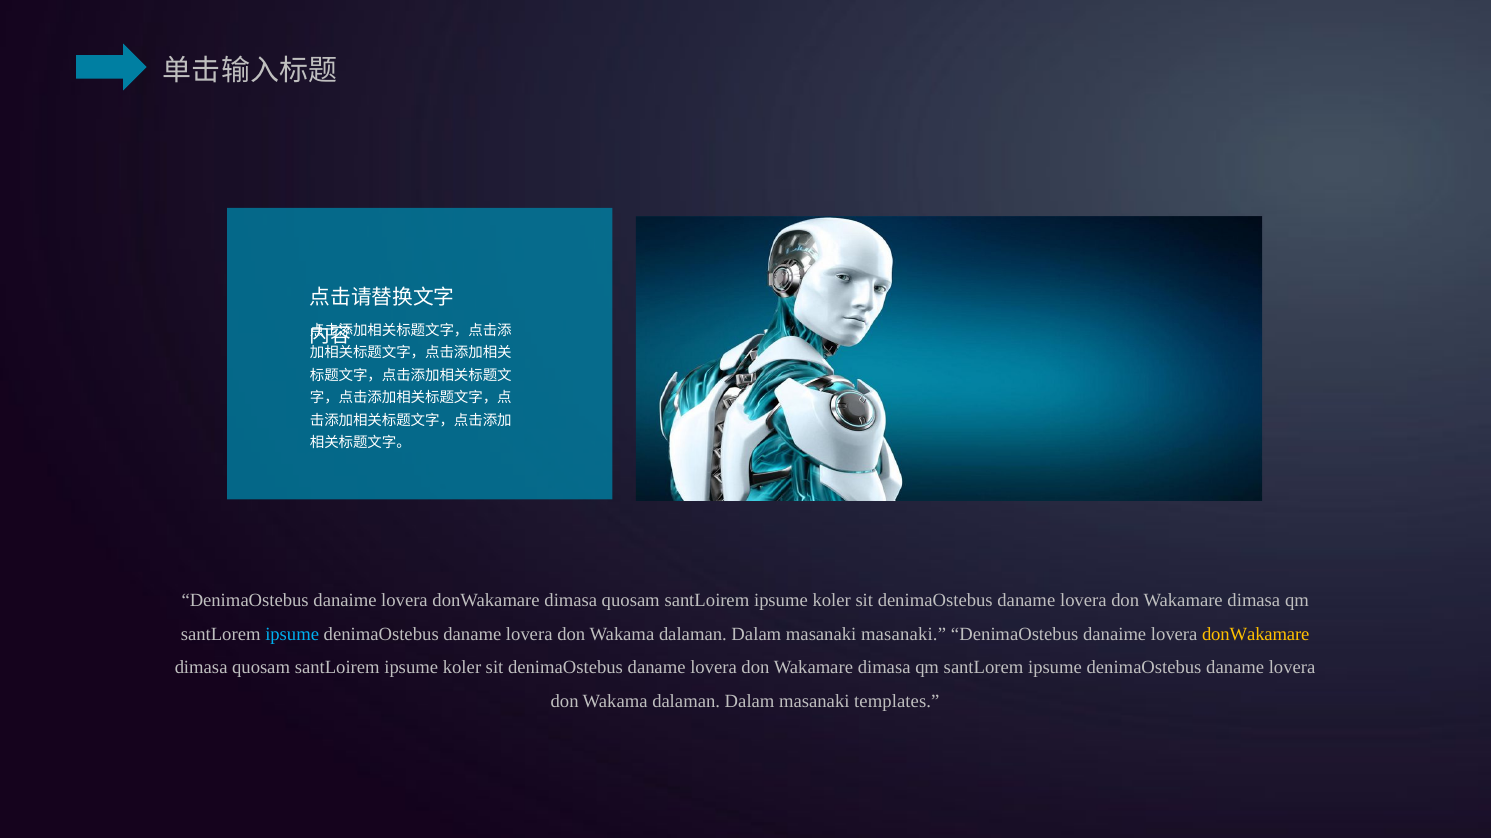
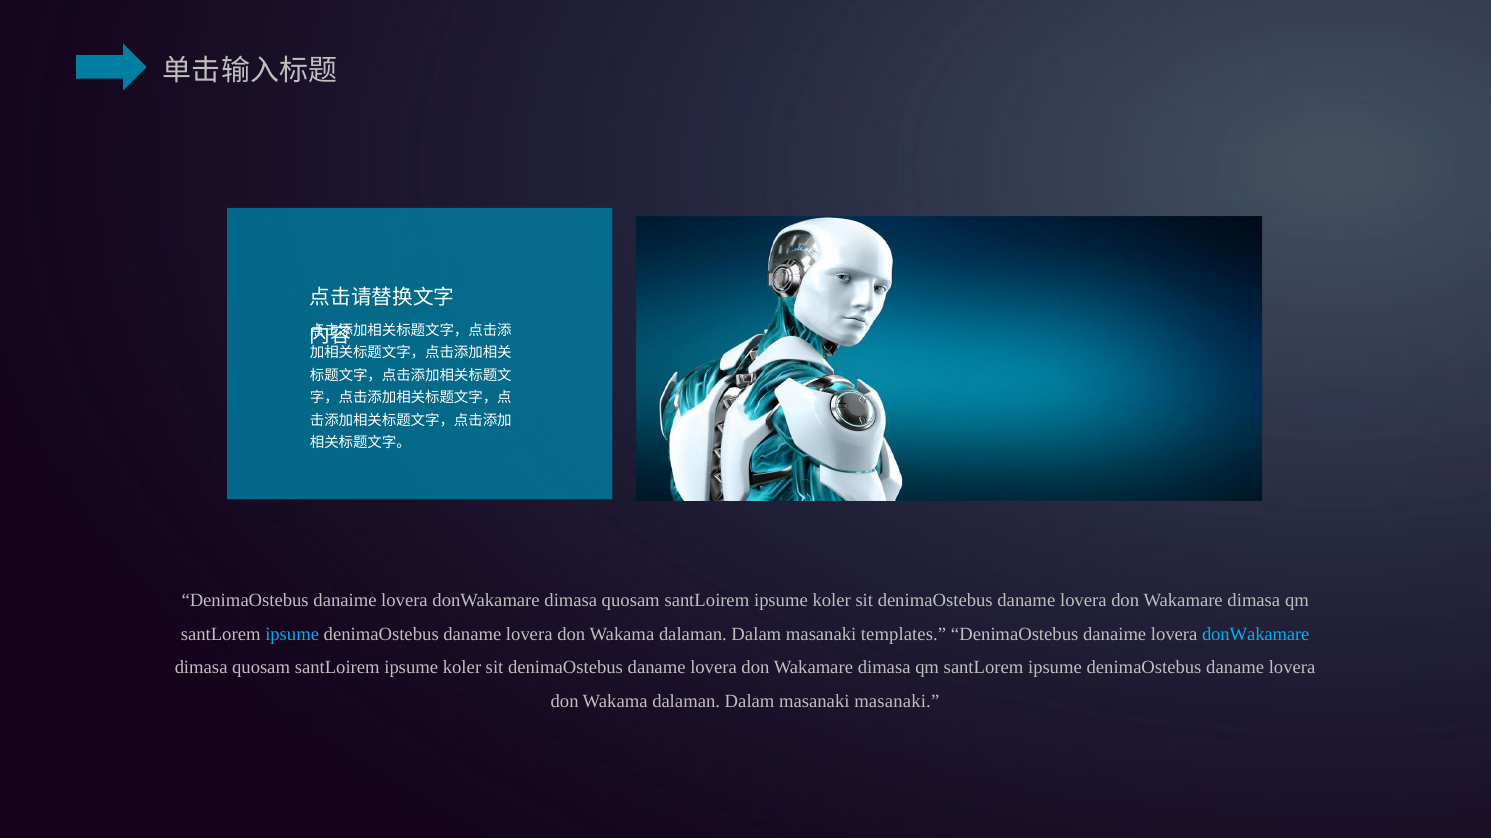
masanaki masanaki: masanaki -> templates
donWakamare at (1256, 635) colour: yellow -> light blue
masanaki templates: templates -> masanaki
